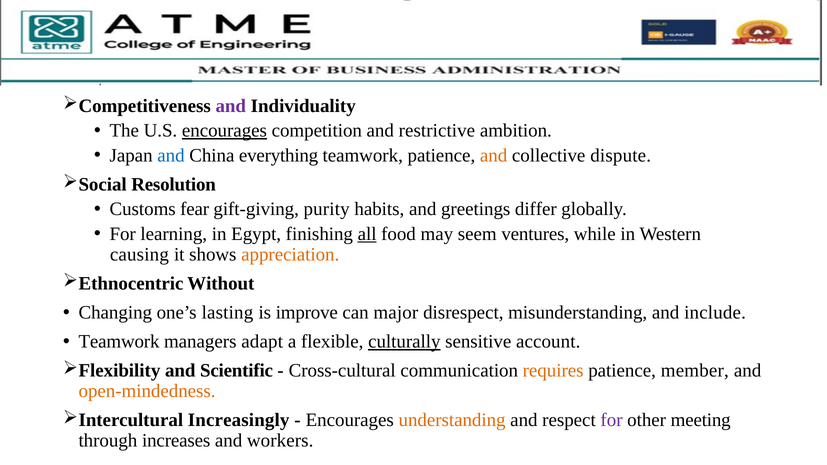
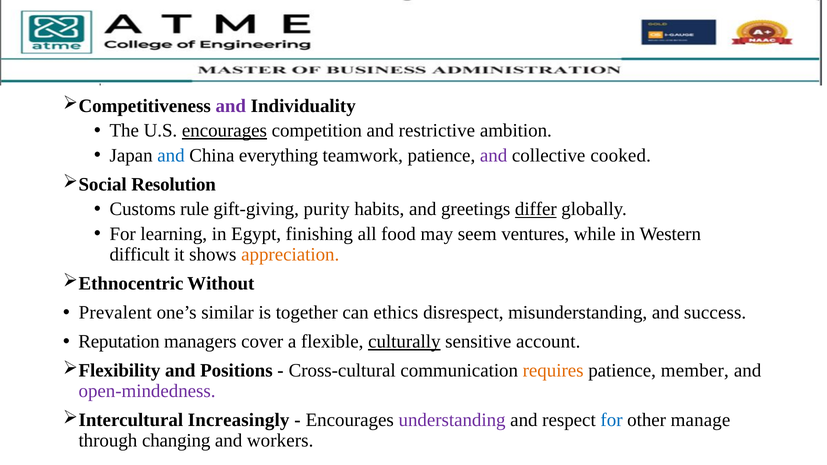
and at (494, 155) colour: orange -> purple
dispute: dispute -> cooked
fear: fear -> rule
differ underline: none -> present
all underline: present -> none
causing: causing -> difficult
Changing: Changing -> Prevalent
lasting: lasting -> similar
improve: improve -> together
major: major -> ethics
include: include -> success
Teamwork at (119, 342): Teamwork -> Reputation
adapt: adapt -> cover
Scientific: Scientific -> Positions
open-mindedness colour: orange -> purple
understanding colour: orange -> purple
for at (612, 420) colour: purple -> blue
meeting: meeting -> manage
increases: increases -> changing
